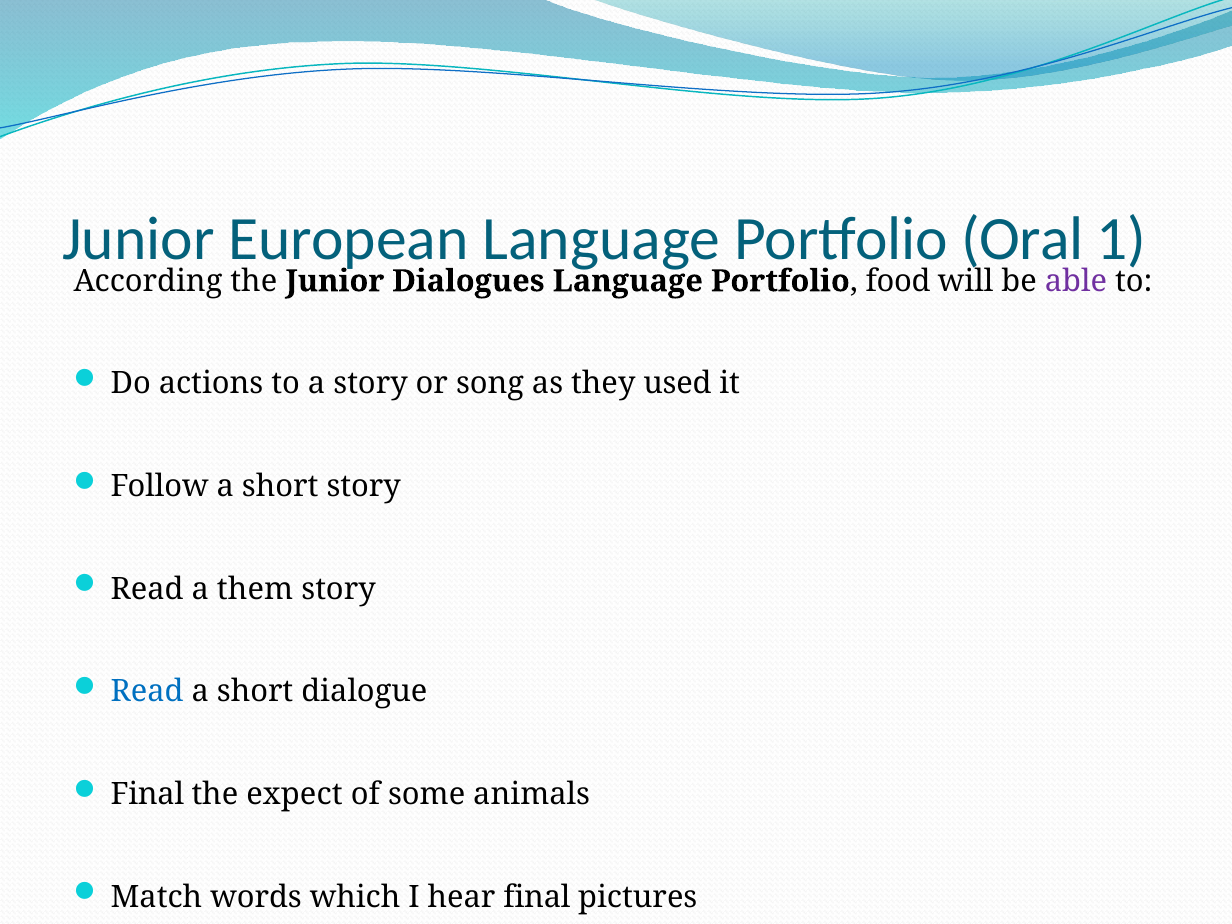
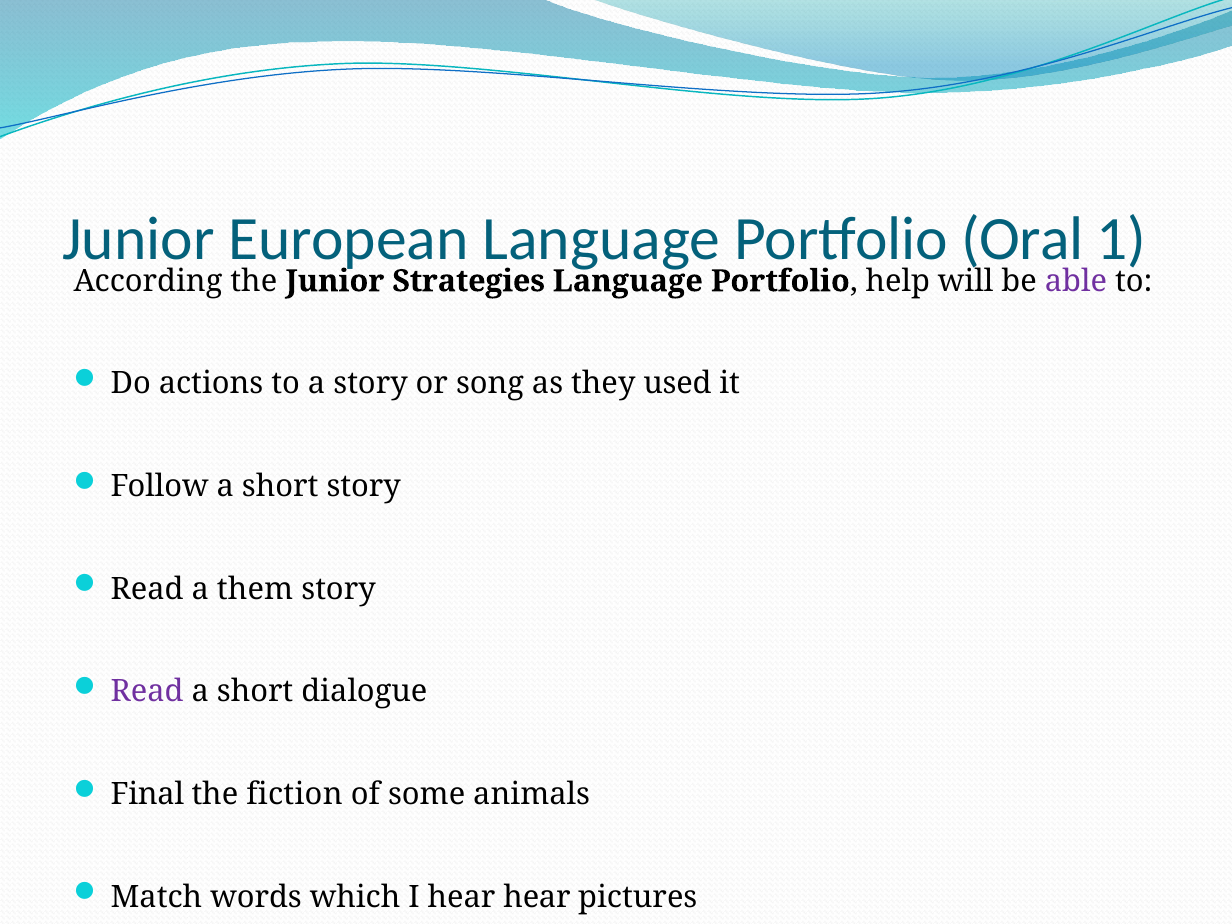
Dialogues: Dialogues -> Strategies
food: food -> help
Read at (147, 692) colour: blue -> purple
expect: expect -> fiction
hear final: final -> hear
